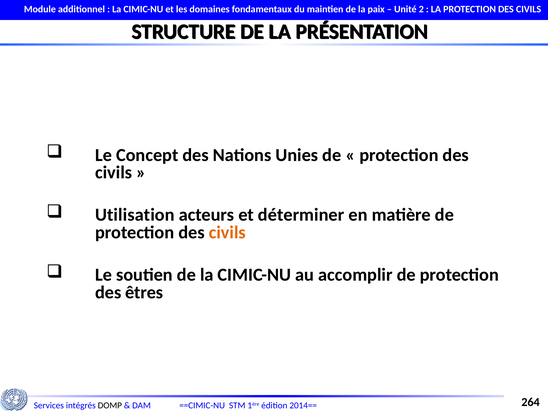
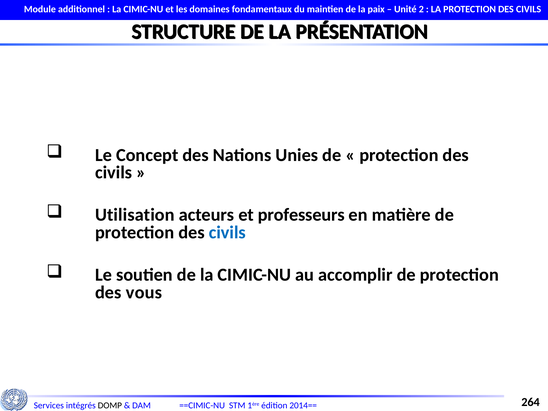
déterminer: déterminer -> professeurs
civils at (227, 232) colour: orange -> blue
êtres: êtres -> vous
